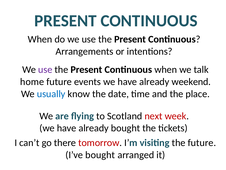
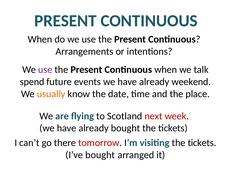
home: home -> spend
usually colour: blue -> orange
visiting the future: future -> tickets
